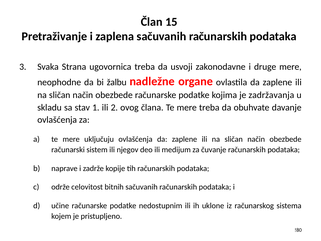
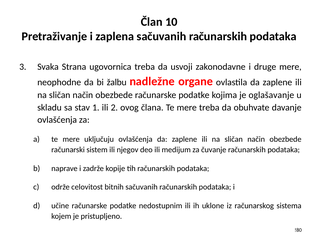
15: 15 -> 10
zadržavanja: zadržavanja -> oglašavanje
